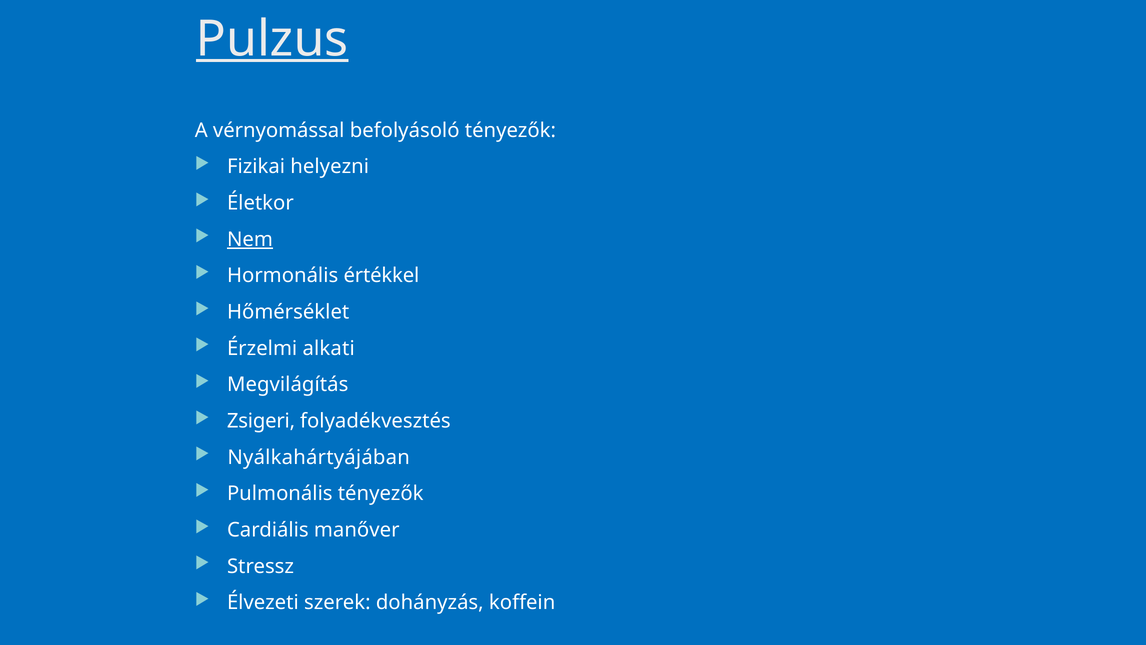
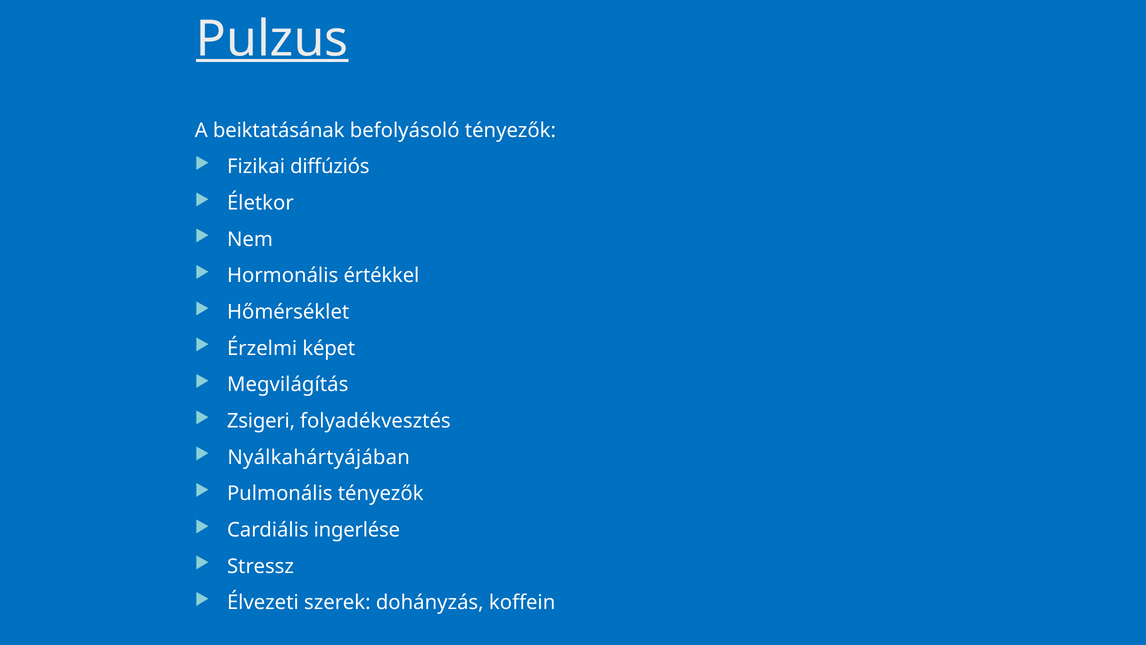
vérnyomással: vérnyomással -> beiktatásának
helyezni: helyezni -> diffúziós
Nem underline: present -> none
alkati: alkati -> képet
manőver: manőver -> ingerlése
